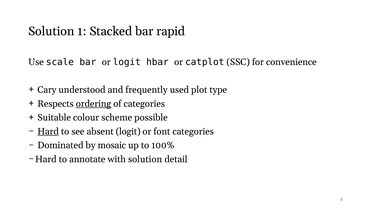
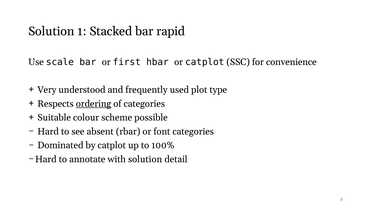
or logit: logit -> first
Cary: Cary -> Very
Hard at (48, 131) underline: present -> none
absent logit: logit -> rbar
by mosaic: mosaic -> catplot
